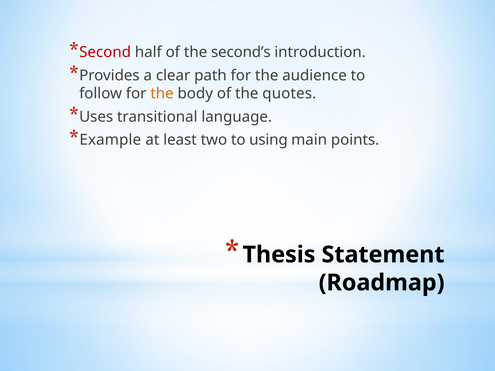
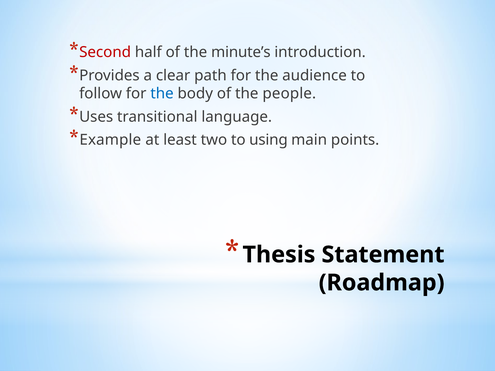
second’s: second’s -> minute’s
the at (162, 94) colour: orange -> blue
quotes: quotes -> people
